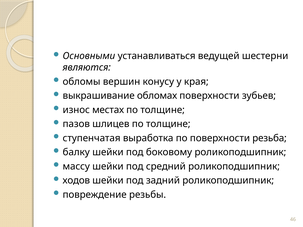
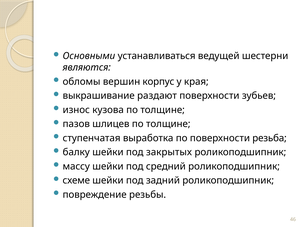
конусу: конусу -> корпус
обломах: обломах -> раздают
местах: местах -> кузова
боковому: боковому -> закрытых
ходов: ходов -> схеме
